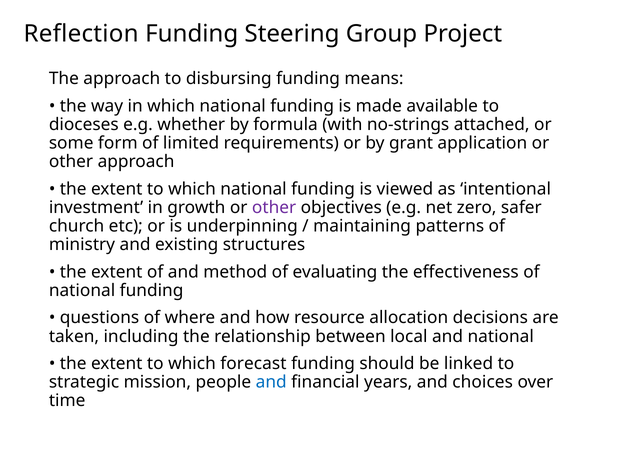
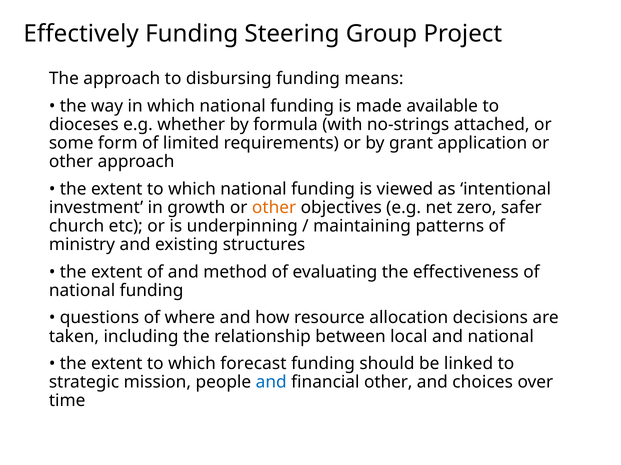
Reflection: Reflection -> Effectively
other at (274, 208) colour: purple -> orange
financial years: years -> other
